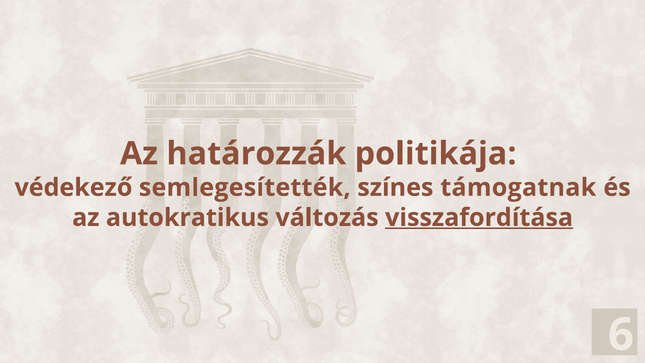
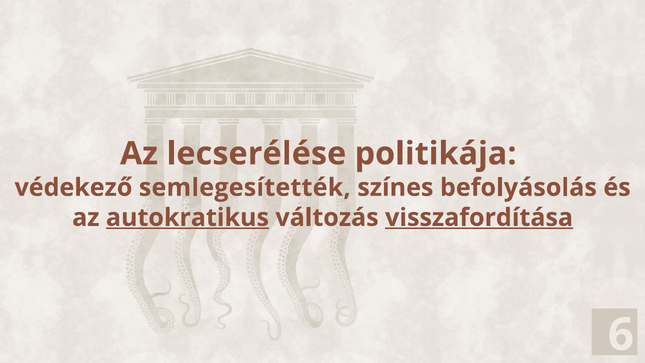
határozzák: határozzák -> lecserélése
támogatnak: támogatnak -> befolyásolás
autokratikus underline: none -> present
